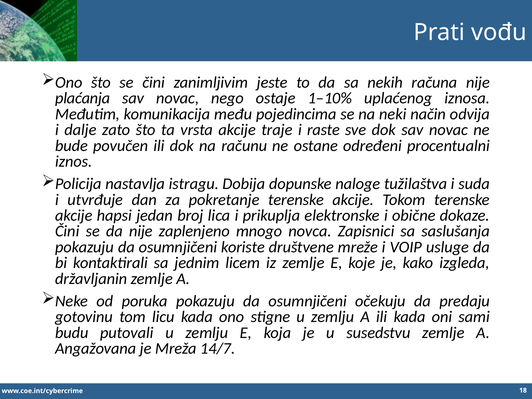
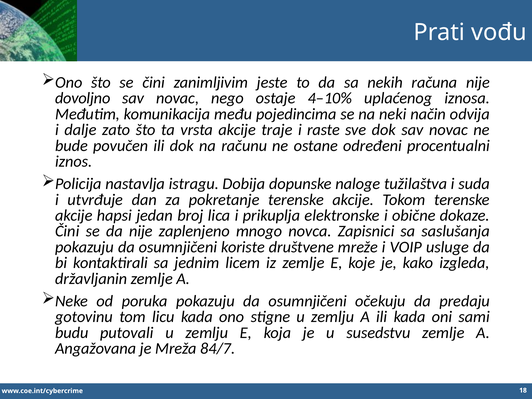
plaćanja: plaćanja -> dovoljno
1–10%: 1–10% -> 4–10%
14/7: 14/7 -> 84/7
